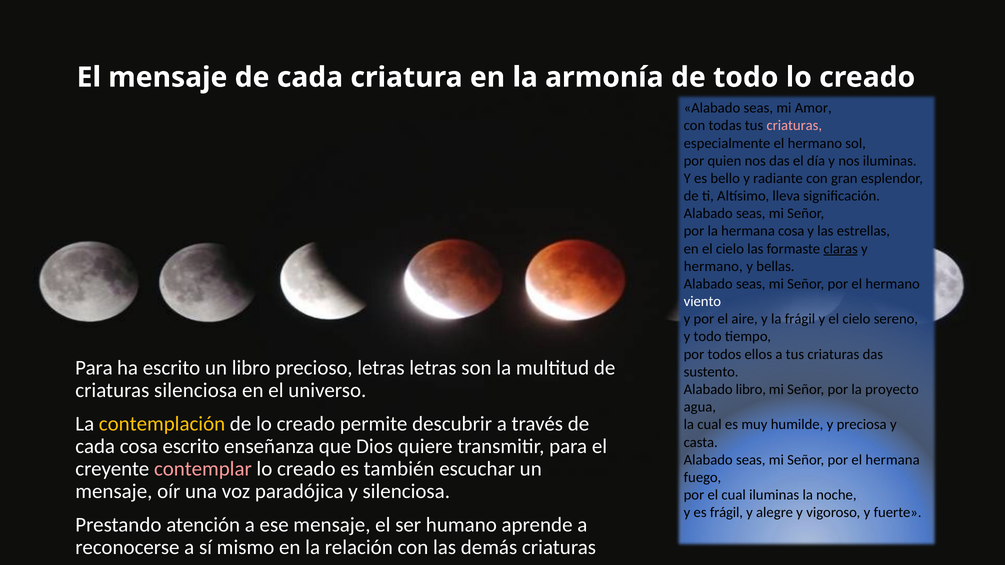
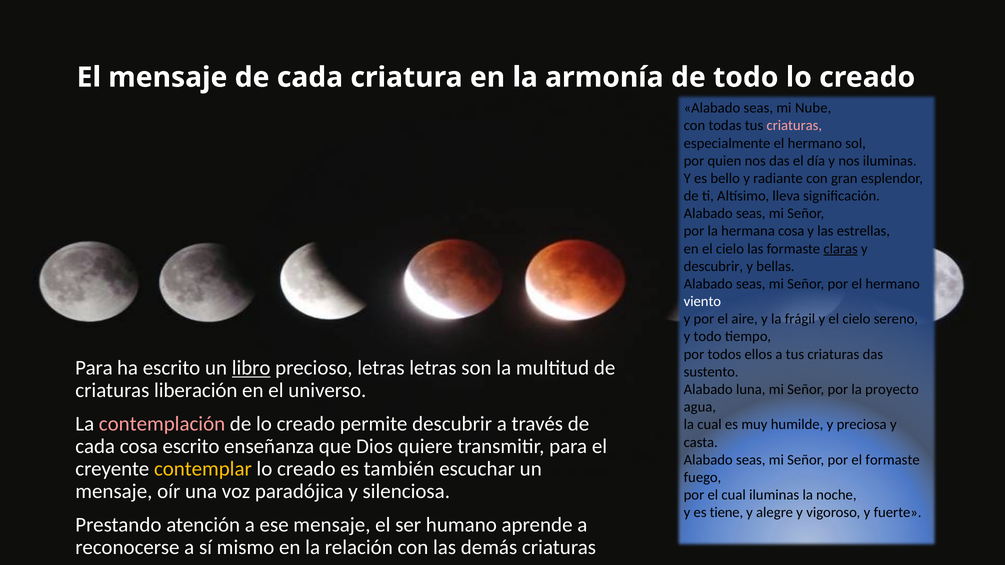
Amor: Amor -> Nube
hermano at (713, 266): hermano -> descubrir
libro at (251, 368) underline: none -> present
criaturas silenciosa: silenciosa -> liberación
Alabado libro: libro -> luna
contemplación colour: yellow -> pink
el hermana: hermana -> formaste
contemplar colour: pink -> yellow
es frágil: frágil -> tiene
